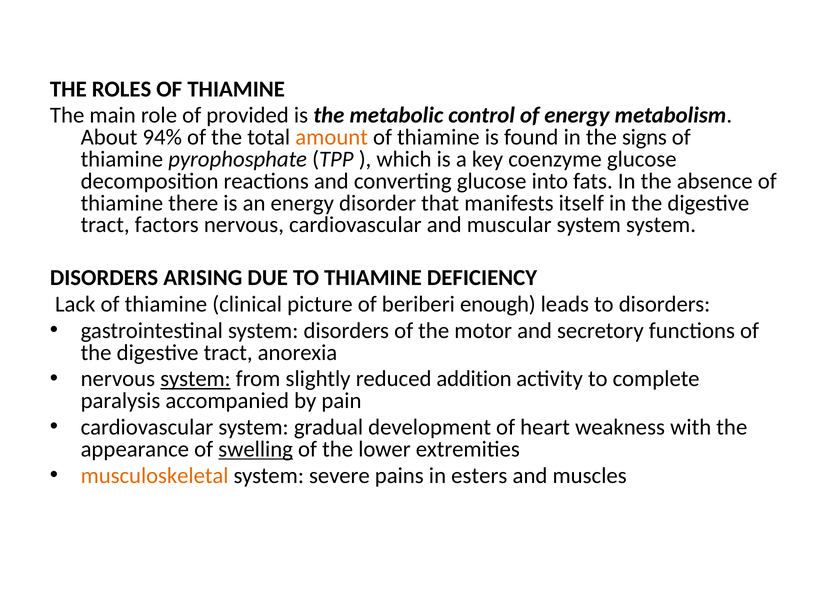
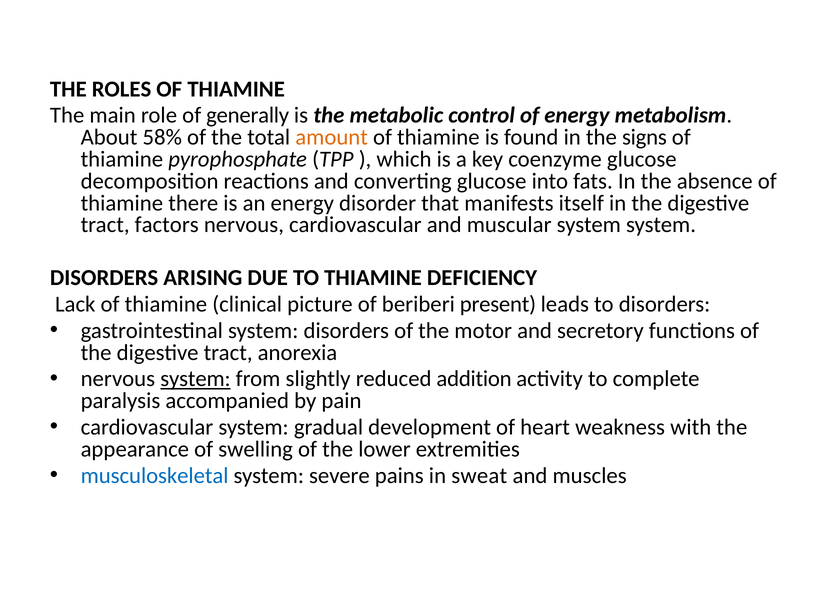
provided: provided -> generally
94%: 94% -> 58%
enough: enough -> present
swelling underline: present -> none
musculoskeletal colour: orange -> blue
esters: esters -> sweat
